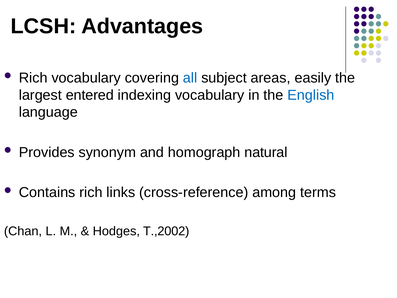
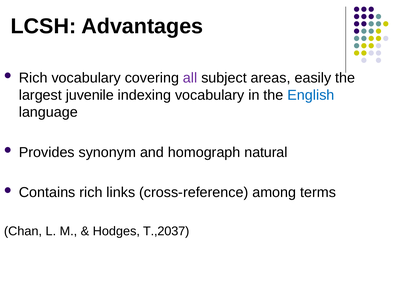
all colour: blue -> purple
entered: entered -> juvenile
T.,2002: T.,2002 -> T.,2037
